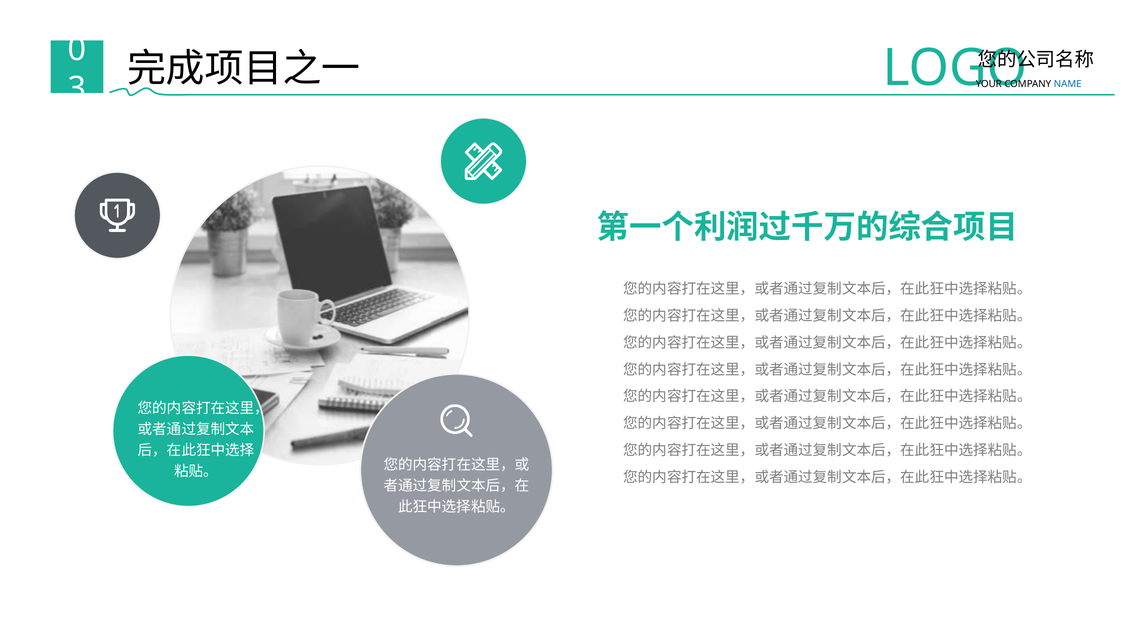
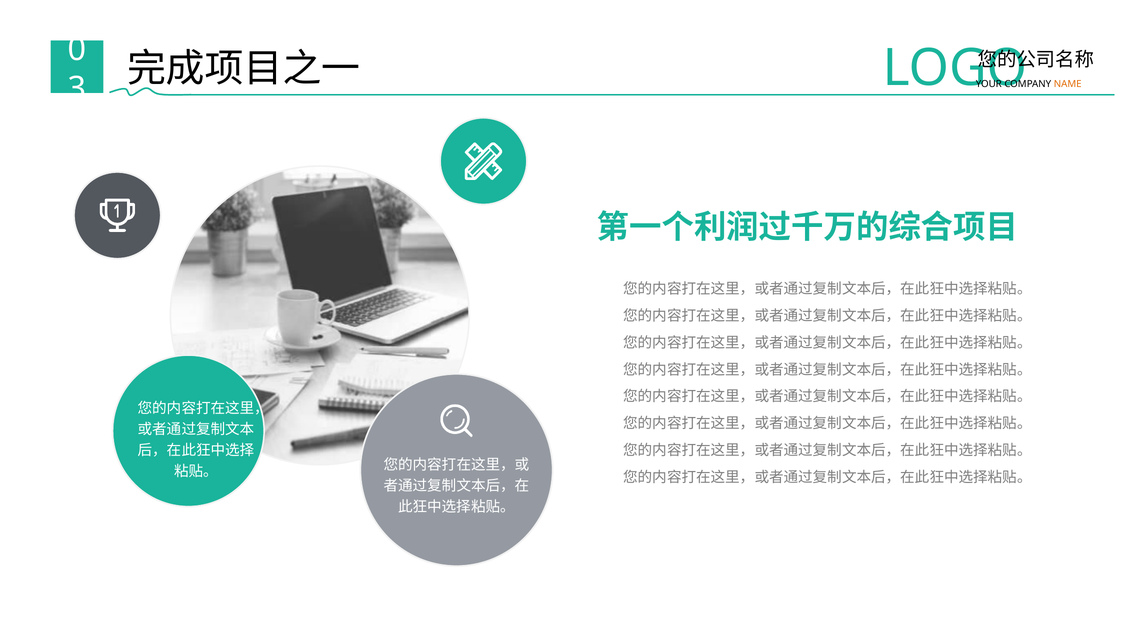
NAME colour: blue -> orange
